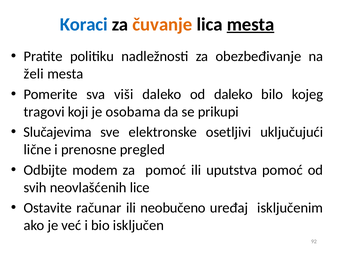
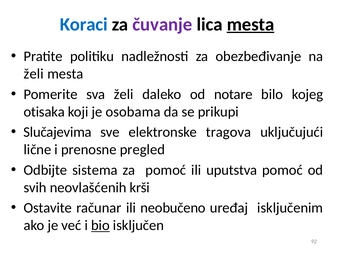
čuvanje colour: orange -> purple
sva viši: viši -> želi
od daleko: daleko -> notare
tragovi: tragovi -> otisaka
osetljivi: osetljivi -> tragova
modem: modem -> sistema
lice: lice -> krši
bio underline: none -> present
